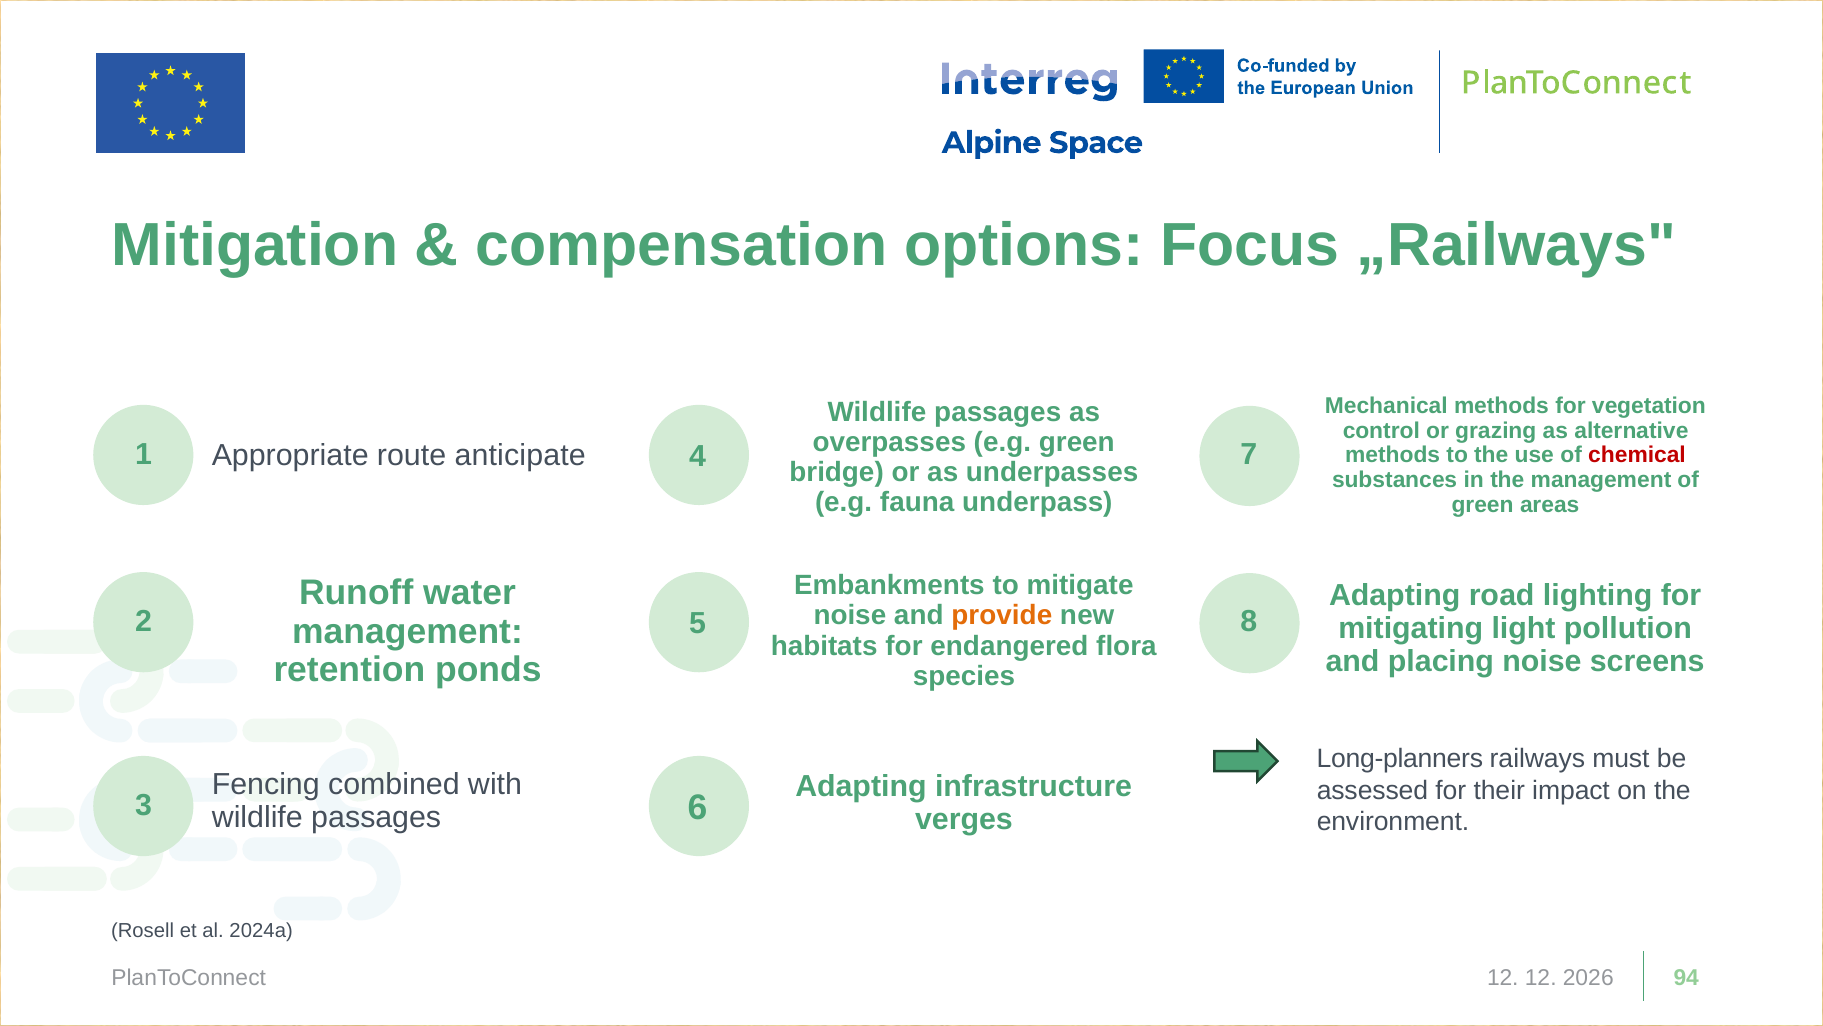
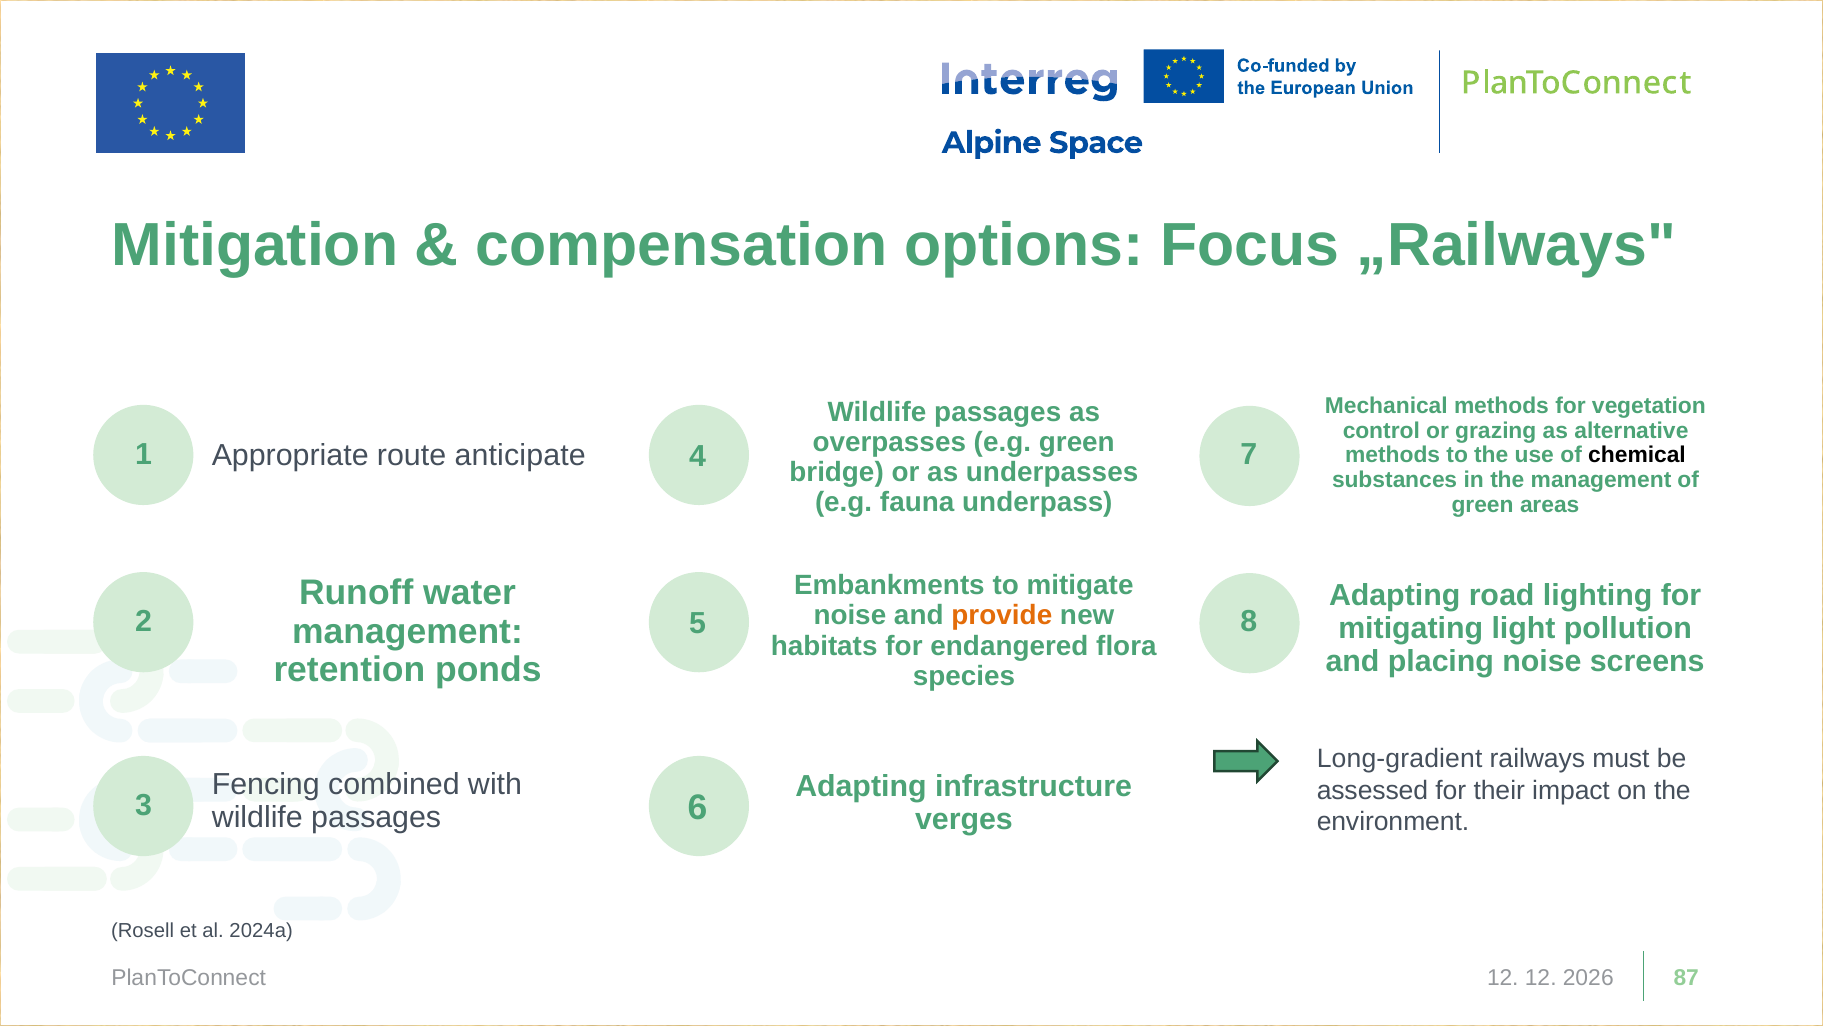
chemical colour: red -> black
Long-planners: Long-planners -> Long-gradient
94: 94 -> 87
